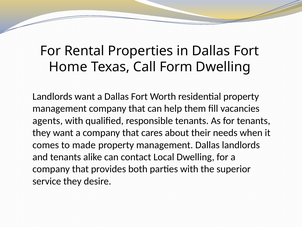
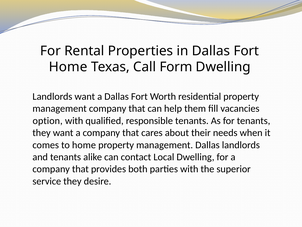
agents: agents -> option
to made: made -> home
